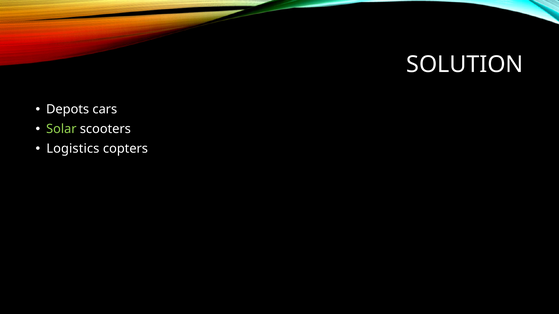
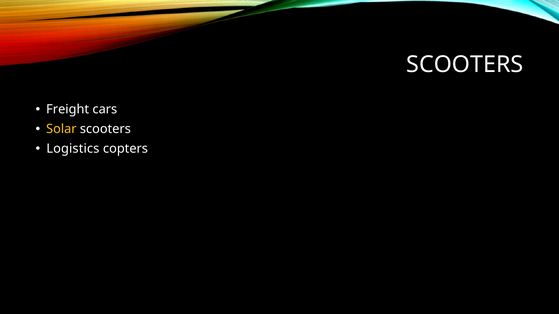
SOLUTION at (465, 65): SOLUTION -> SCOOTERS
Depots: Depots -> Freight
Solar colour: light green -> yellow
